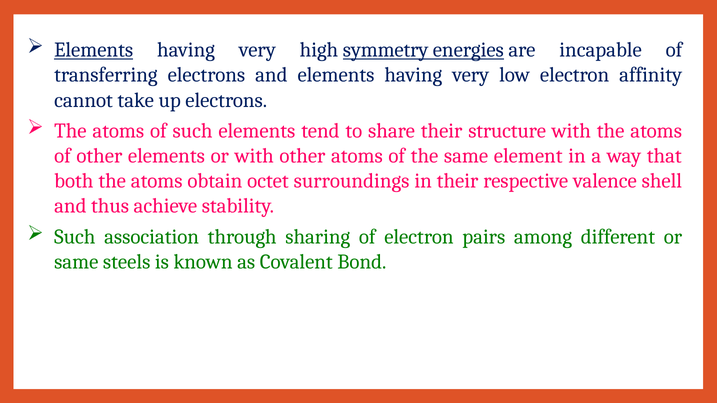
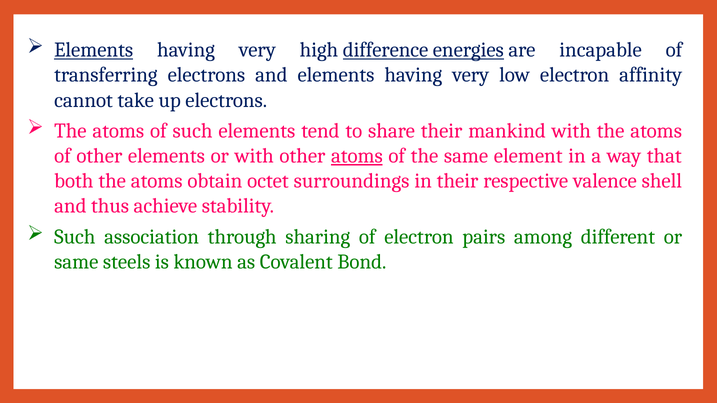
symmetry: symmetry -> difference
structure: structure -> mankind
atoms at (357, 156) underline: none -> present
